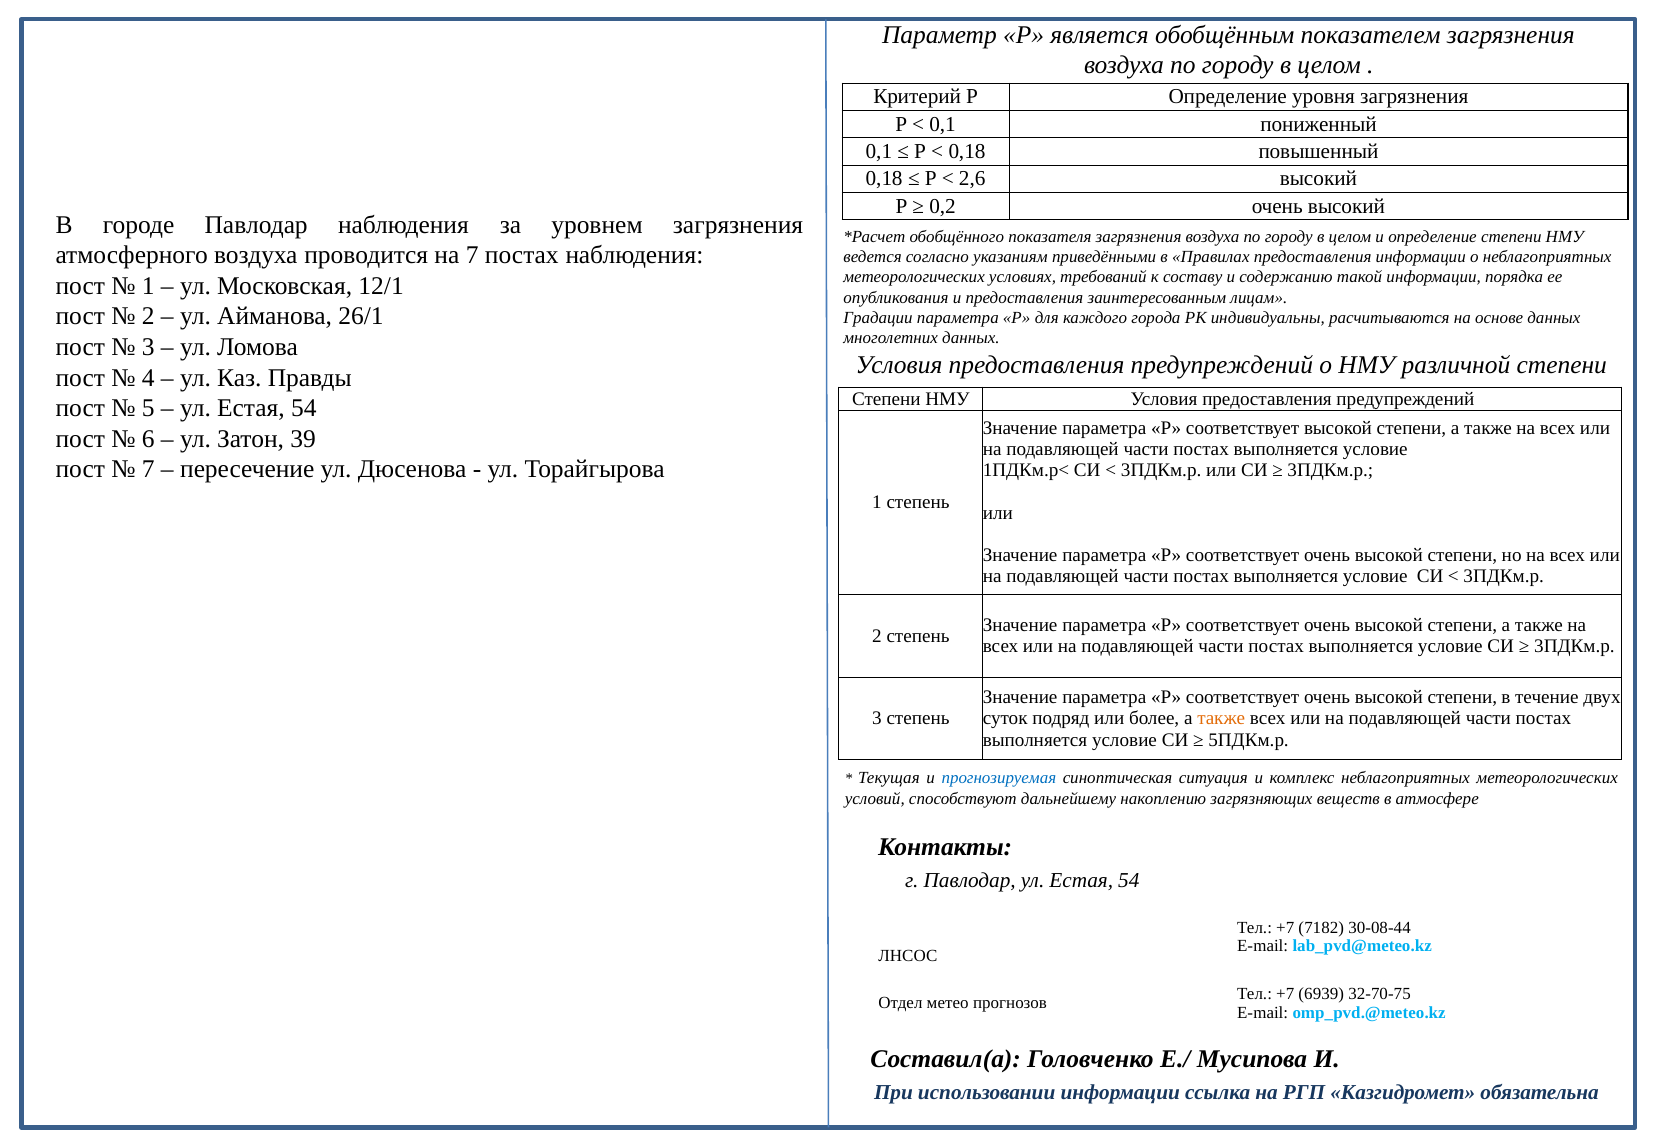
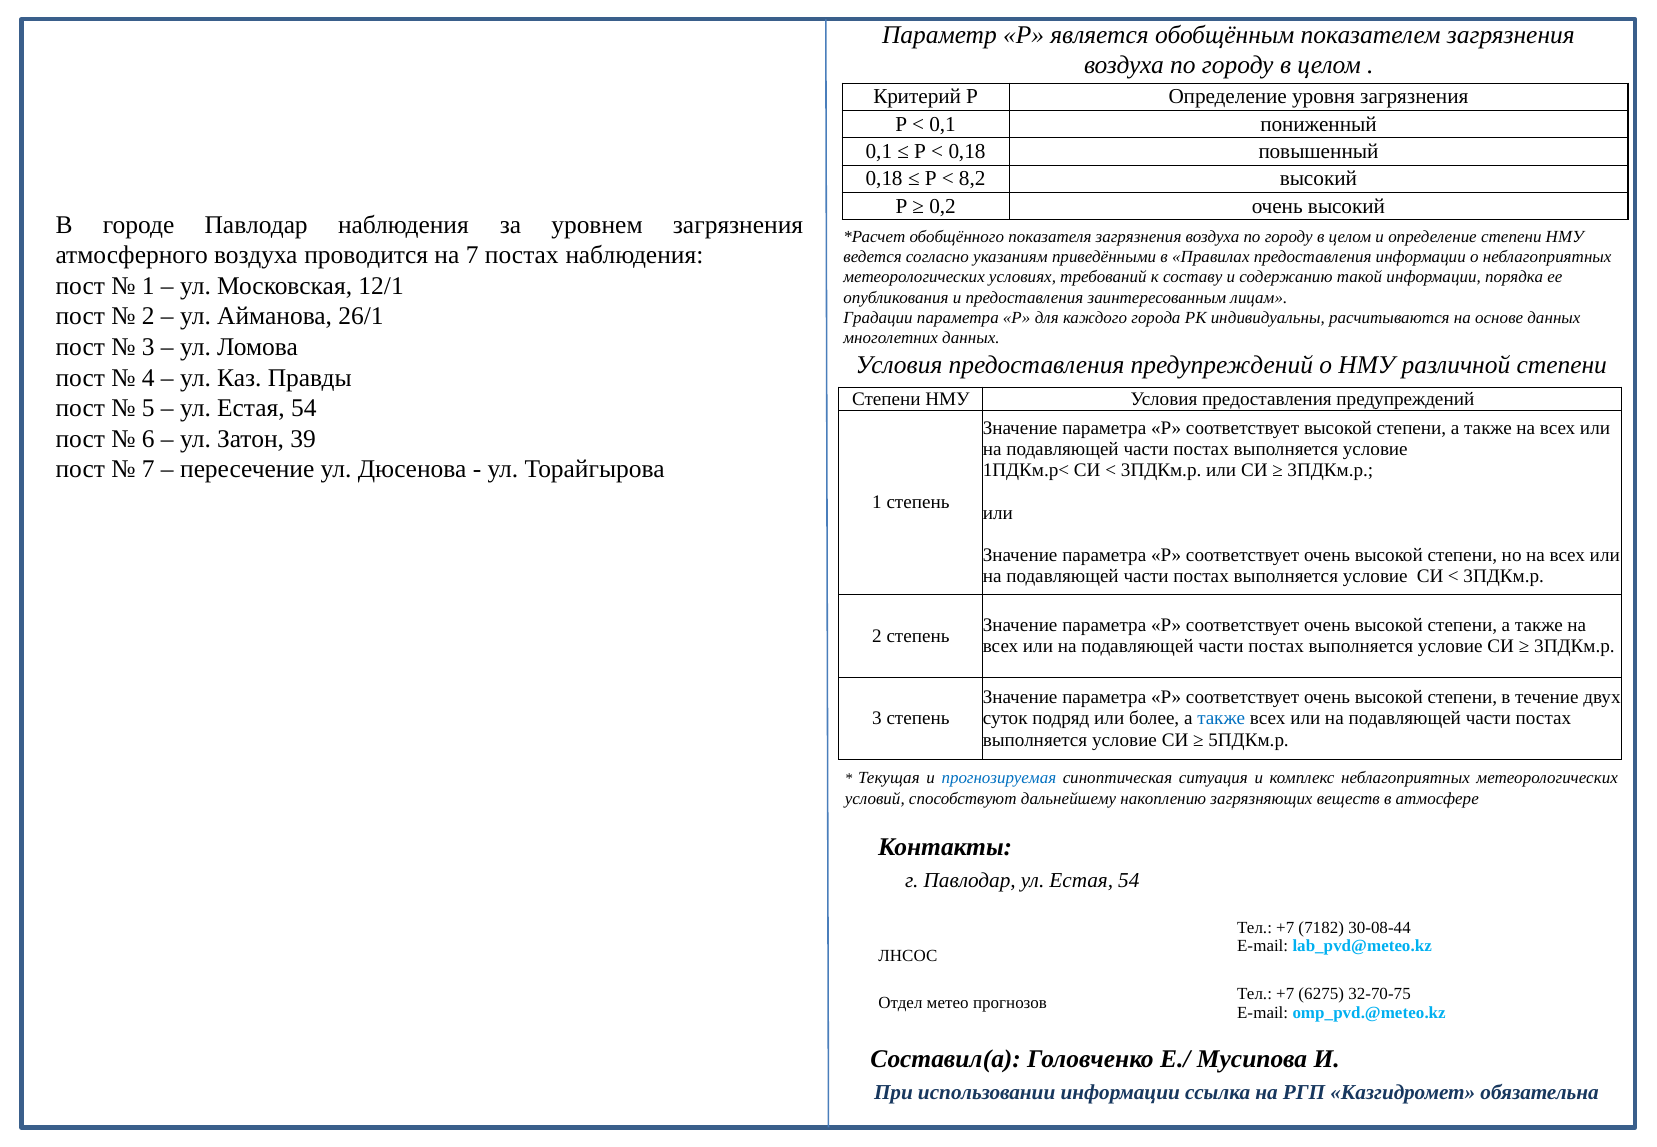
2,6: 2,6 -> 8,2
также at (1221, 719) colour: orange -> blue
6939: 6939 -> 6275
